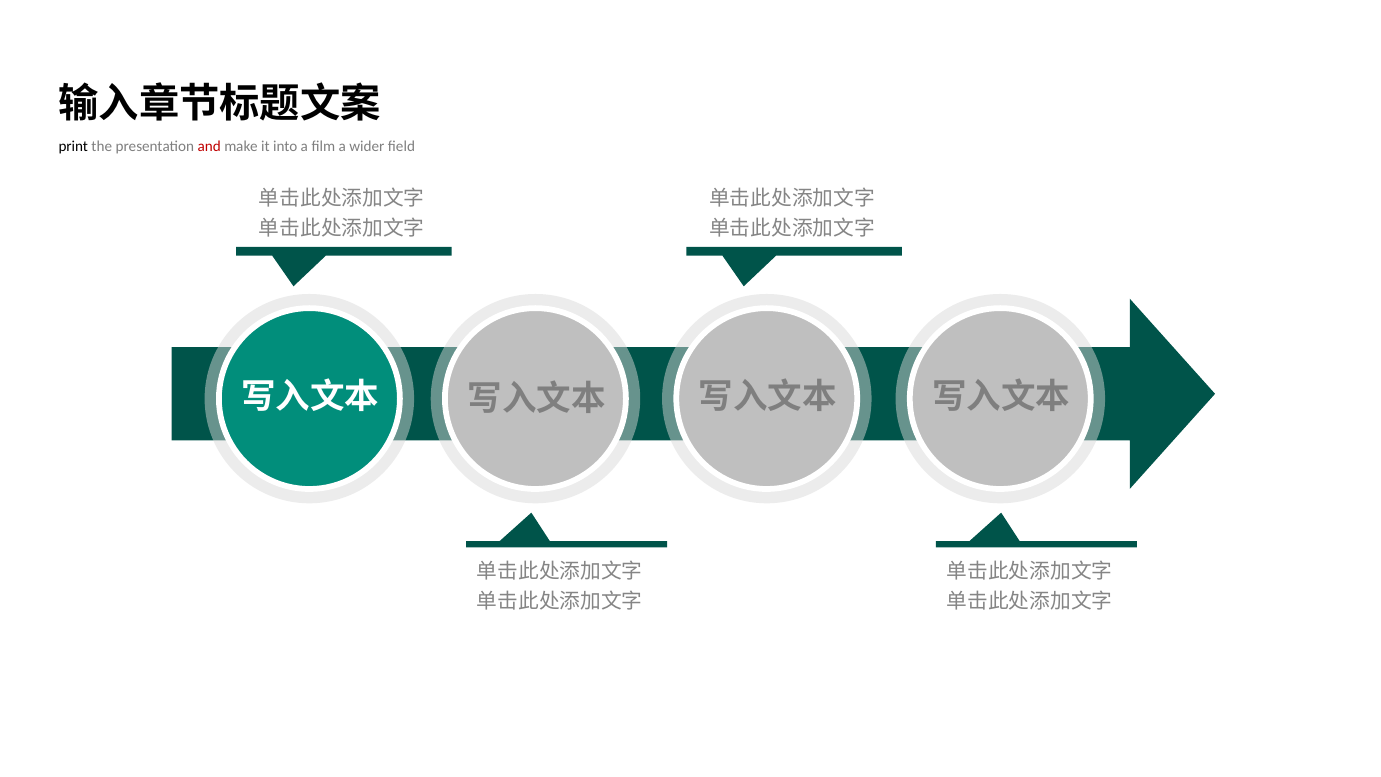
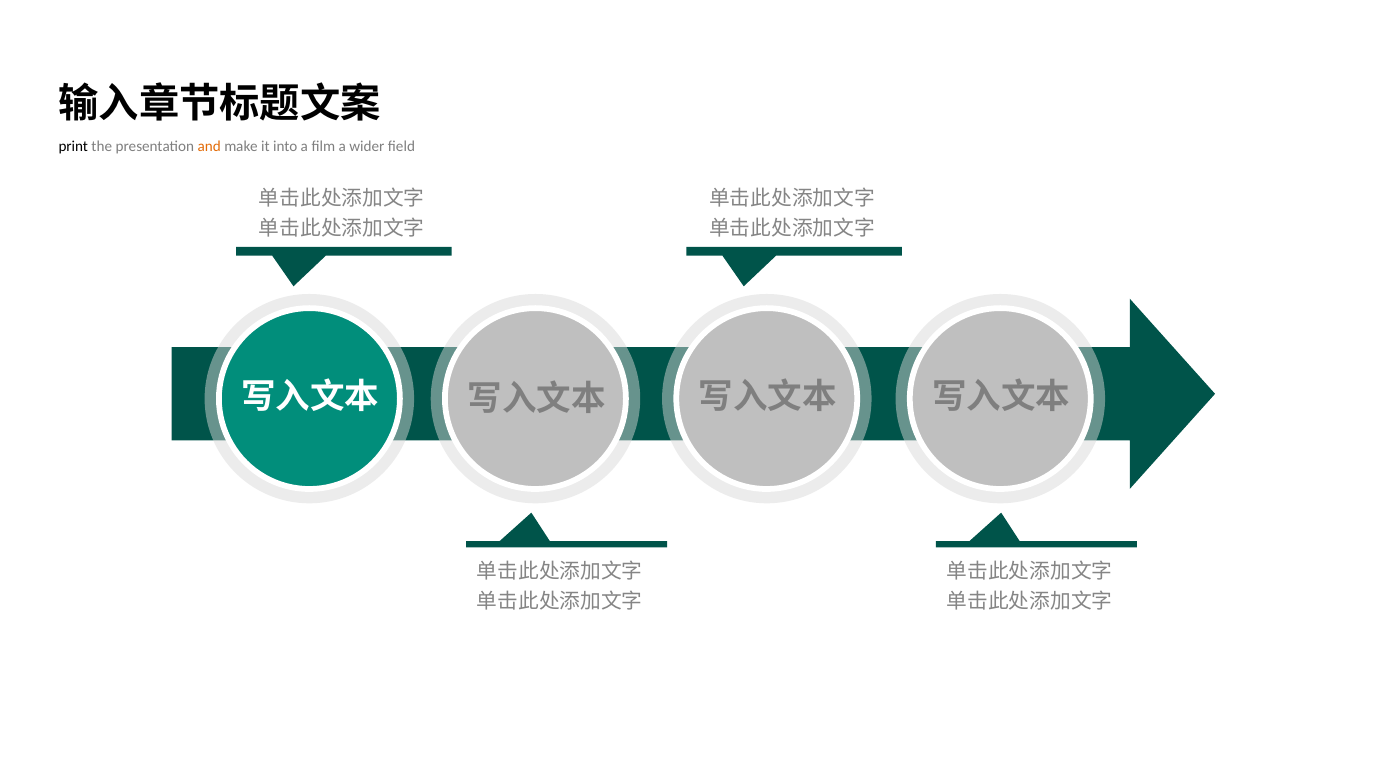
and colour: red -> orange
